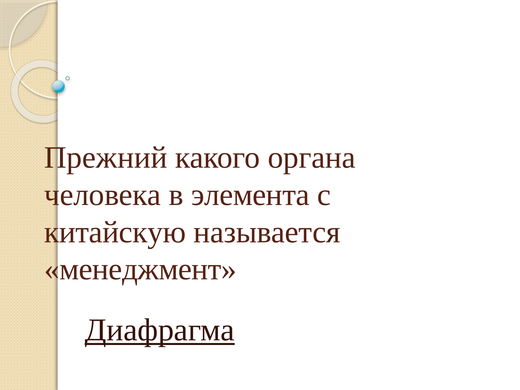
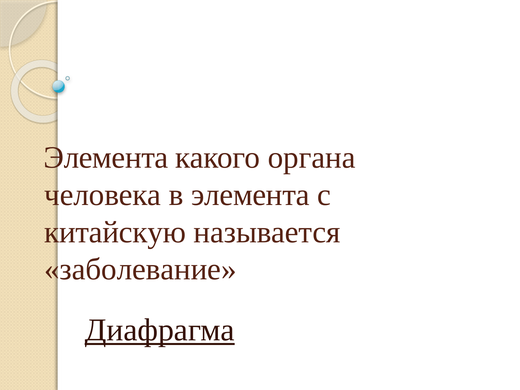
Прежний at (106, 158): Прежний -> Элемента
менеджмент: менеджмент -> заболевание
